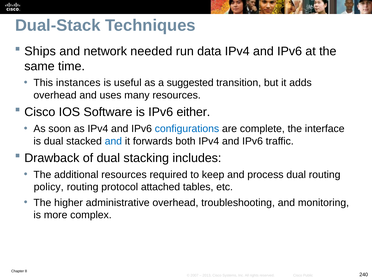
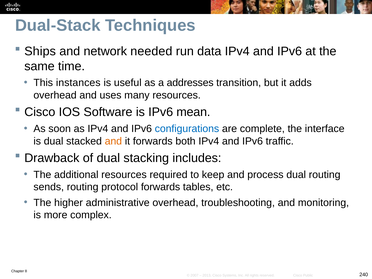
suggested: suggested -> addresses
either: either -> mean
and at (113, 141) colour: blue -> orange
policy: policy -> sends
protocol attached: attached -> forwards
